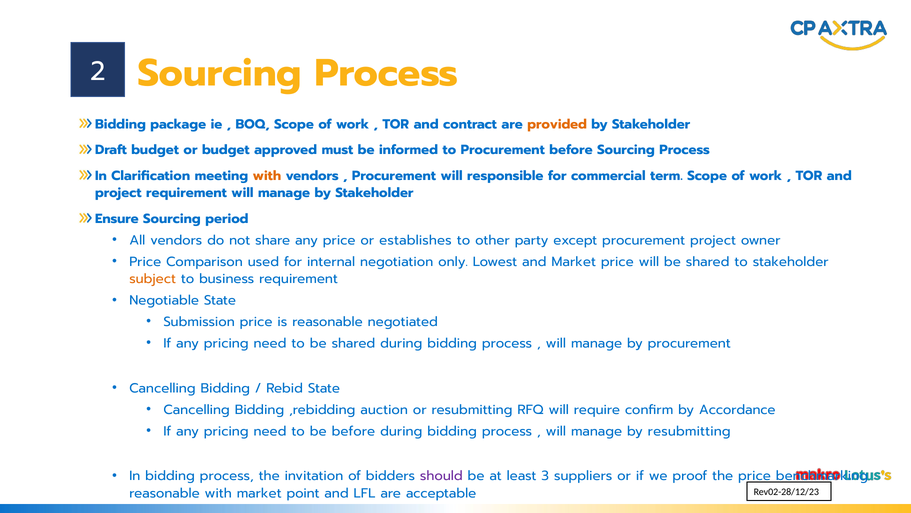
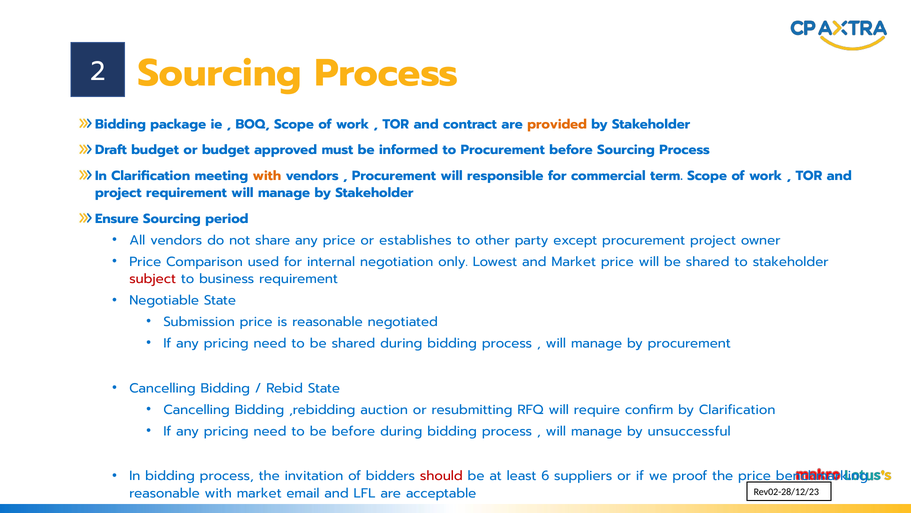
subject colour: orange -> red
by Accordance: Accordance -> Clarification
by resubmitting: resubmitting -> unsuccessful
should colour: purple -> red
3: 3 -> 6
point: point -> email
